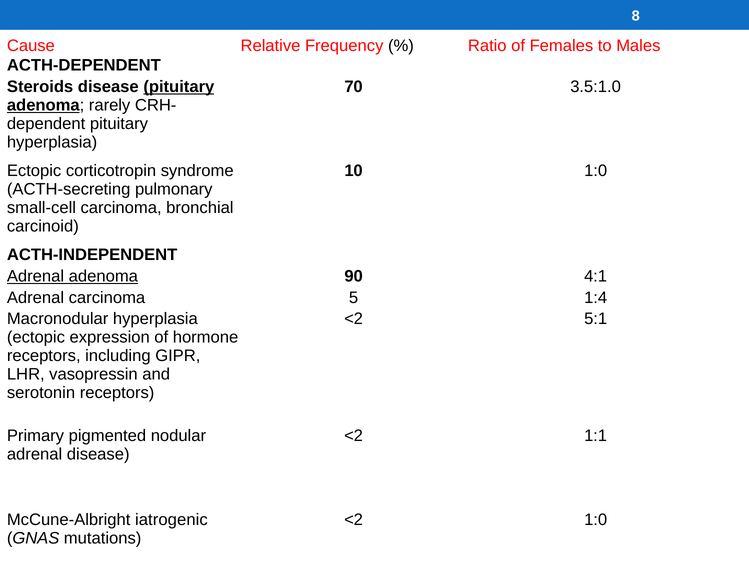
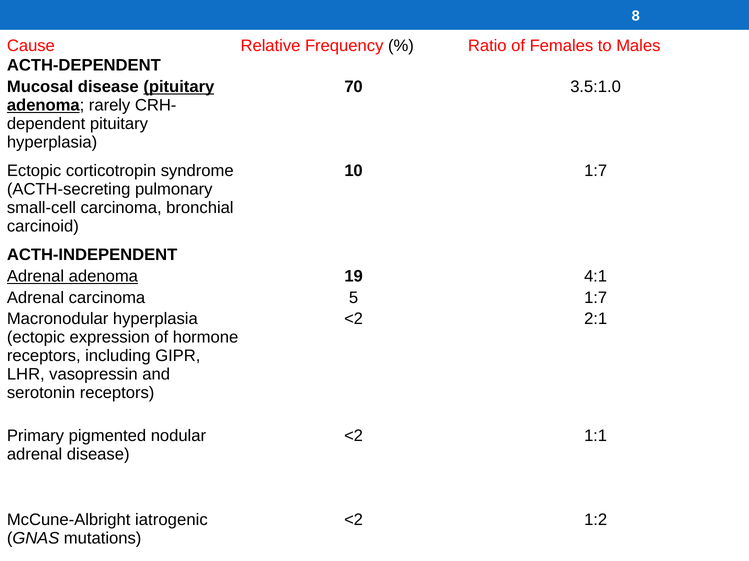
Steroids: Steroids -> Mucosal
10 1:0: 1:0 -> 1:7
90: 90 -> 19
5 1:4: 1:4 -> 1:7
5:1: 5:1 -> 2:1
<2 1:0: 1:0 -> 1:2
